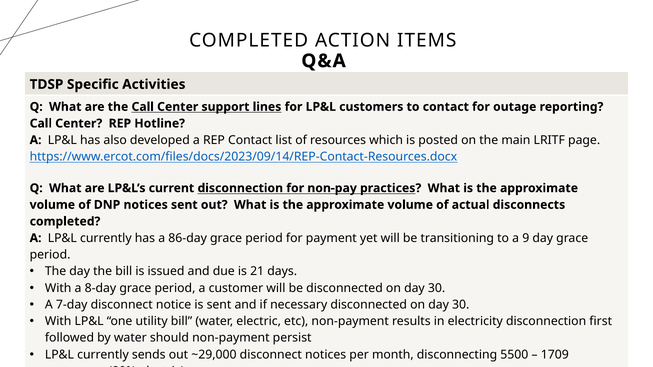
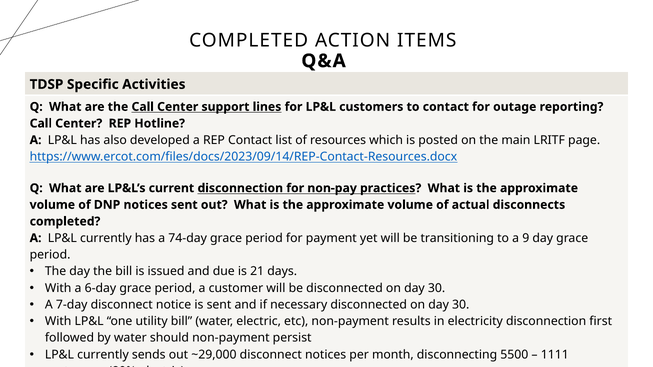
86-day: 86-day -> 74-day
8-day: 8-day -> 6-day
1709: 1709 -> 1111
